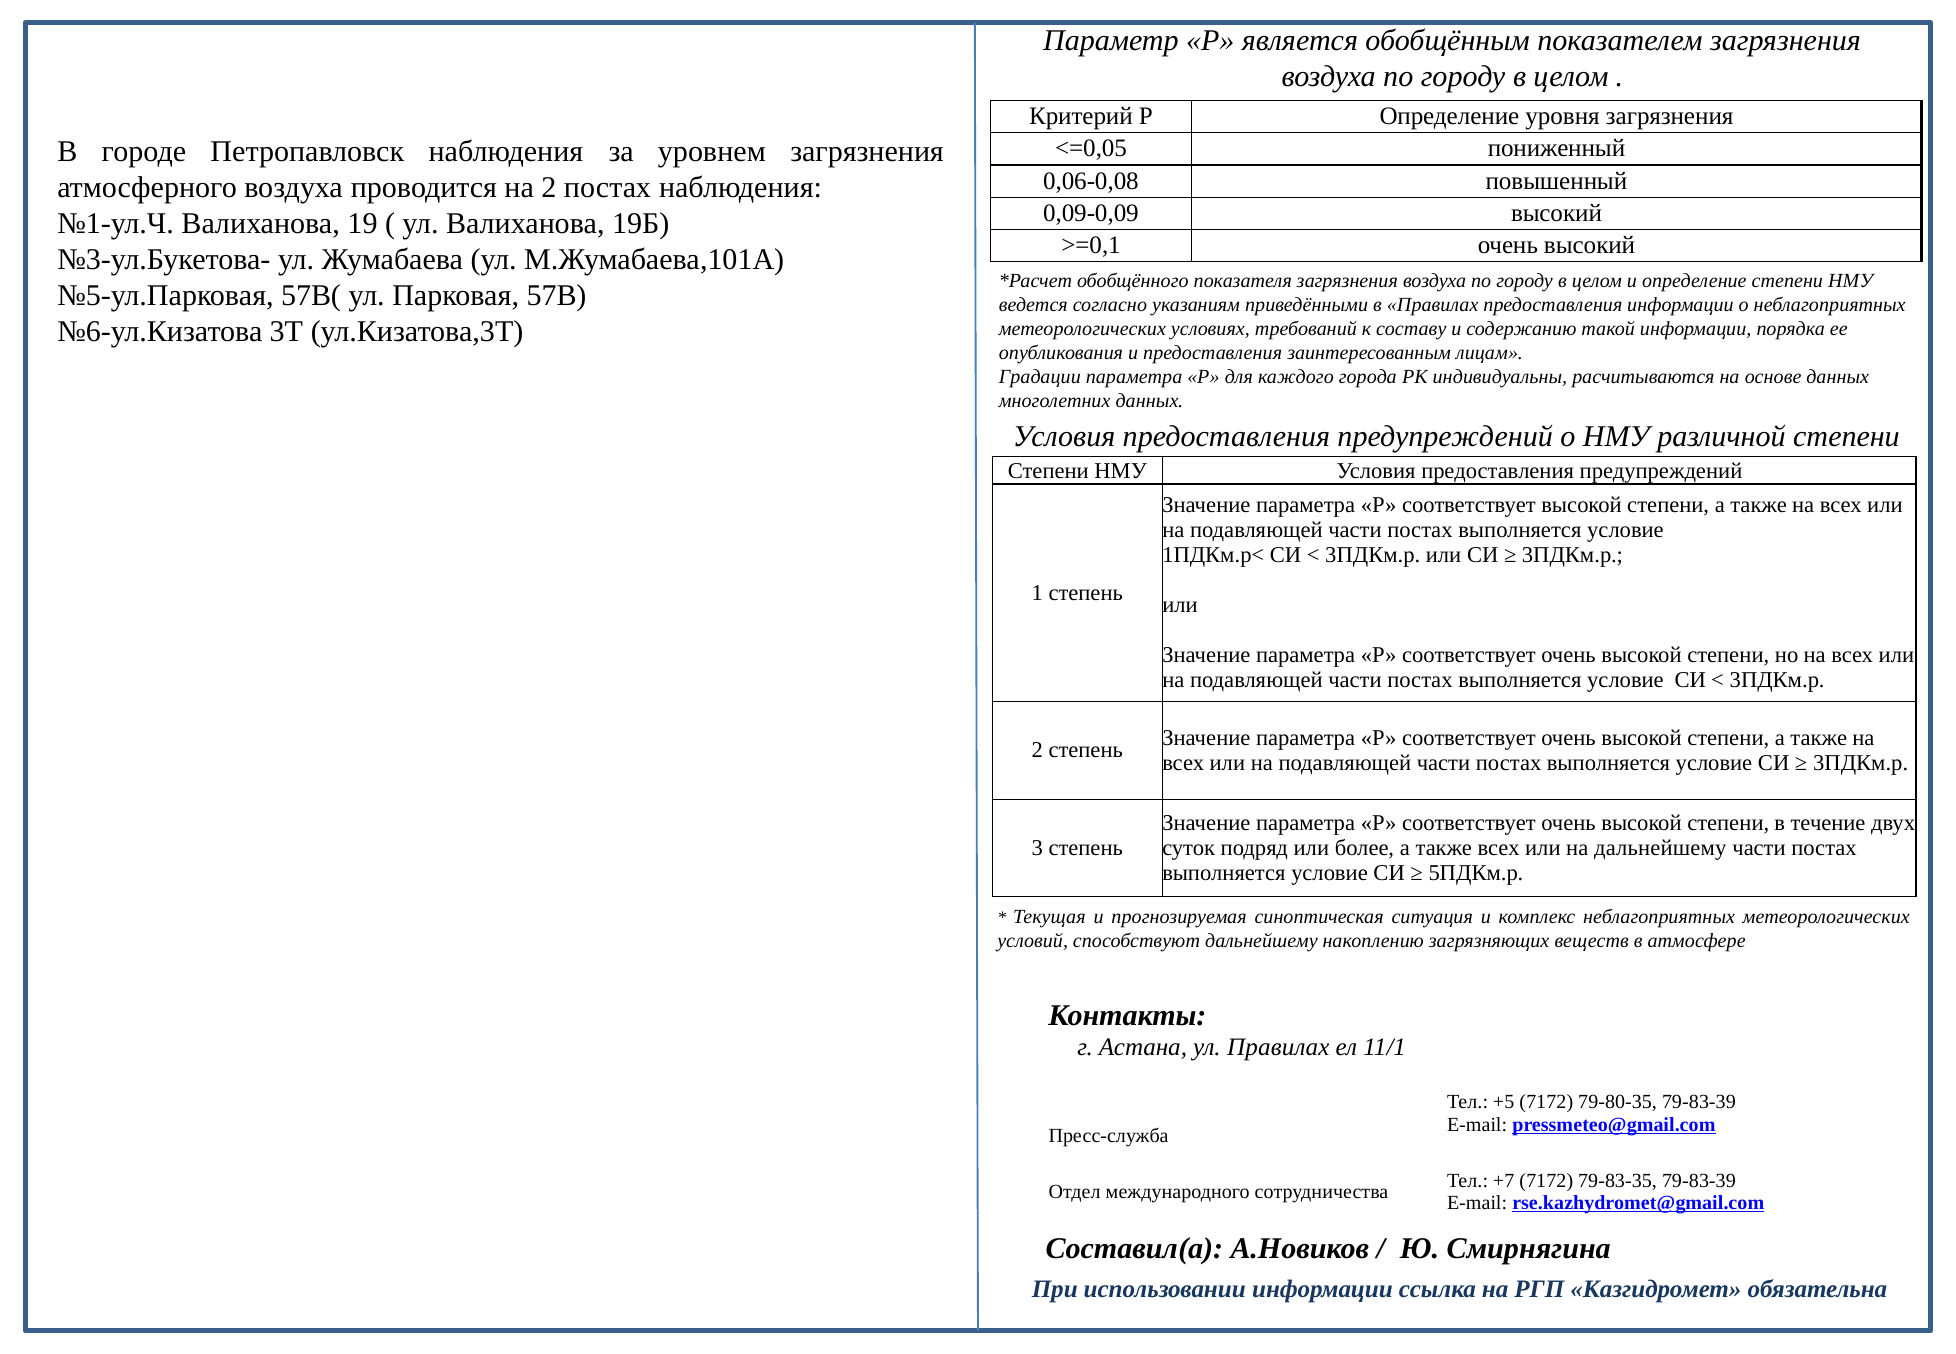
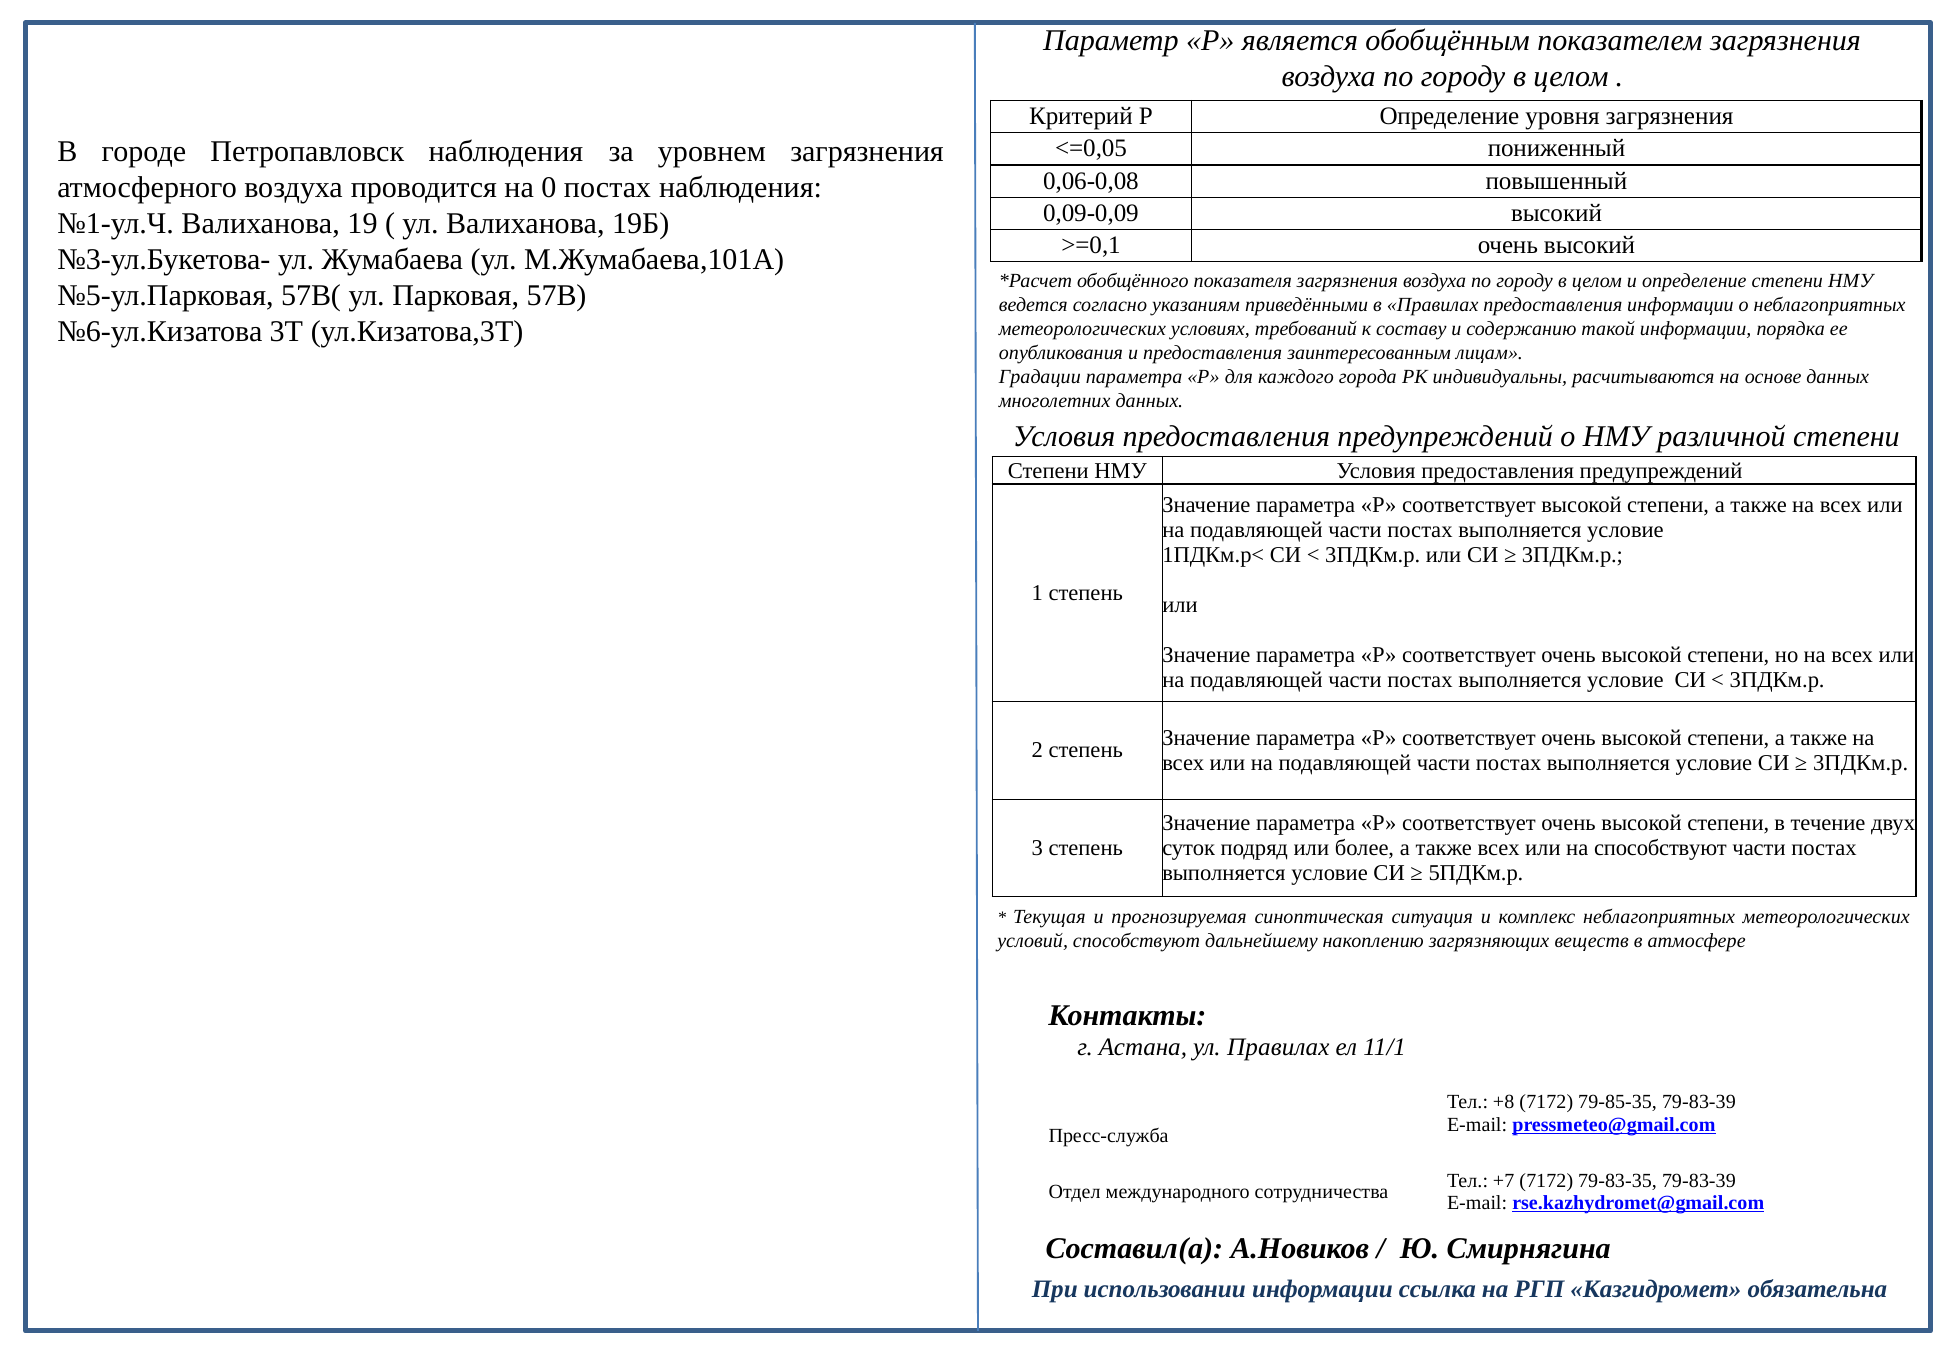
на 2: 2 -> 0
на дальнейшему: дальнейшему -> способствуют
+5: +5 -> +8
79-80-35: 79-80-35 -> 79-85-35
